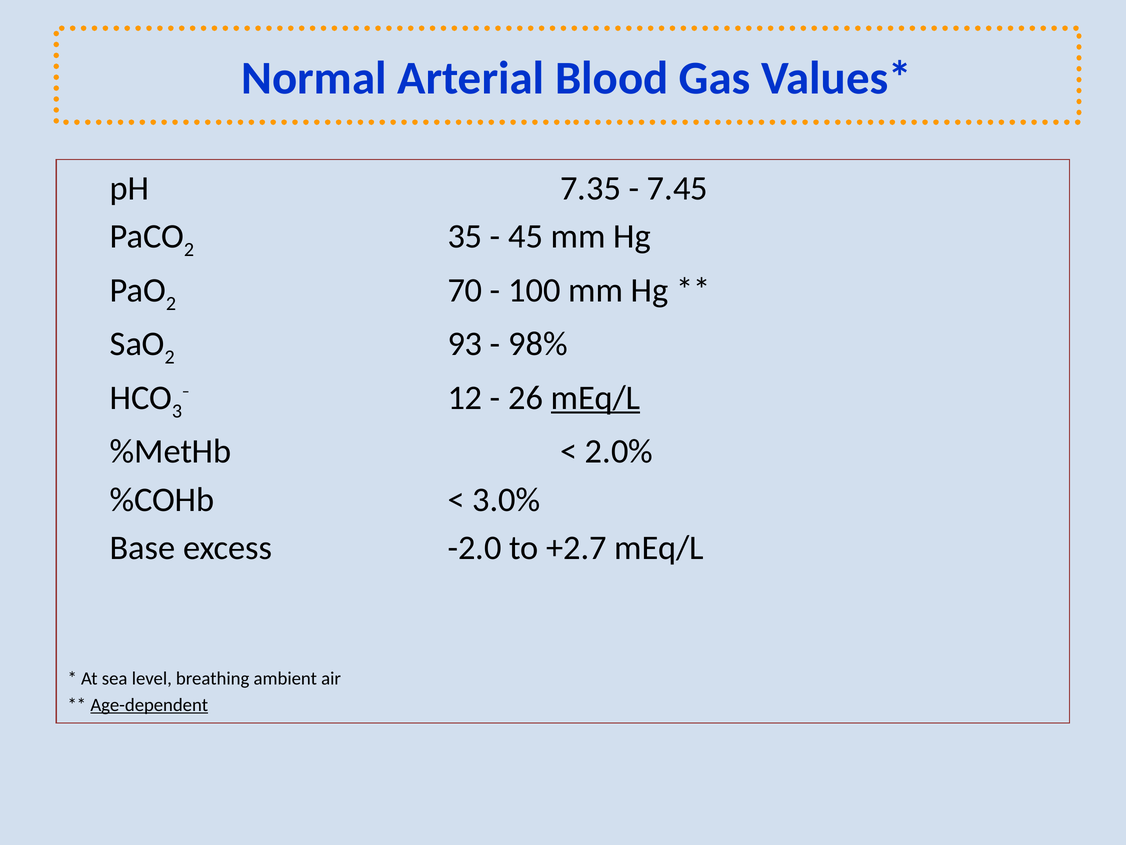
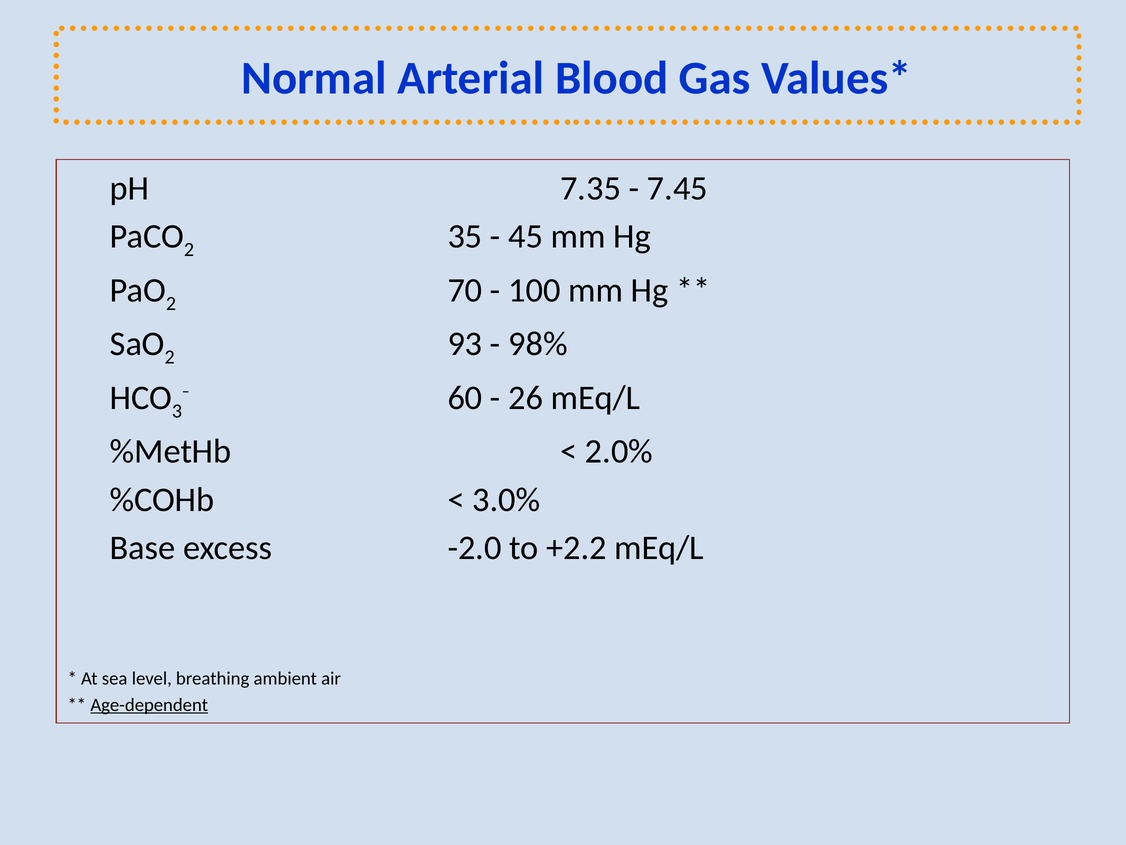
12: 12 -> 60
mEq/L at (596, 398) underline: present -> none
+2.7: +2.7 -> +2.2
